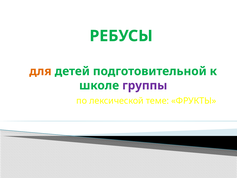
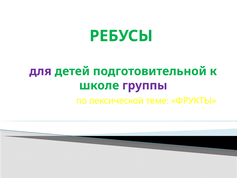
для colour: orange -> purple
